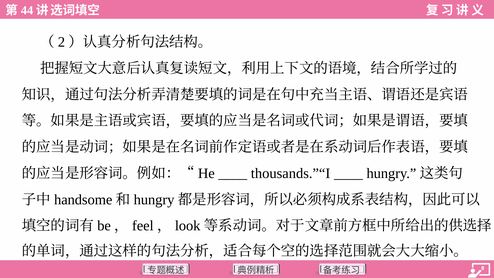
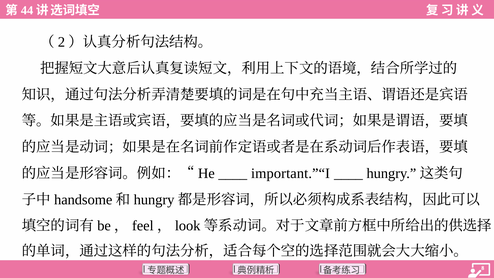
thousands.”“I: thousands.”“I -> important.”“I
